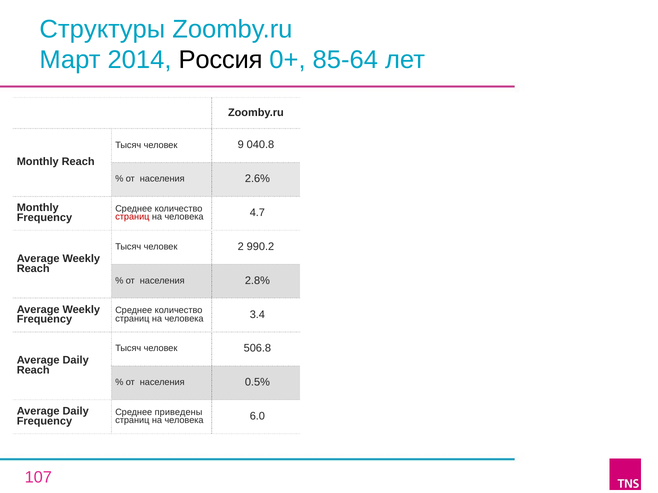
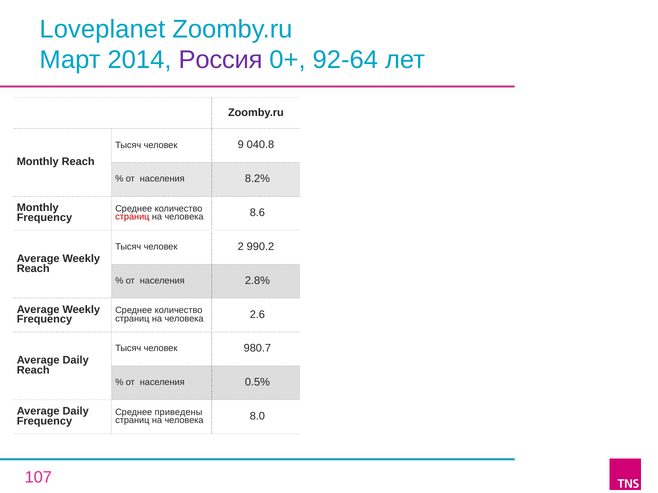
Структуры: Структуры -> Loveplanet
Россия colour: black -> purple
85-64: 85-64 -> 92-64
2.6%: 2.6% -> 8.2%
4.7: 4.7 -> 8.6
3.4: 3.4 -> 2.6
506.8: 506.8 -> 980.7
6.0: 6.0 -> 8.0
